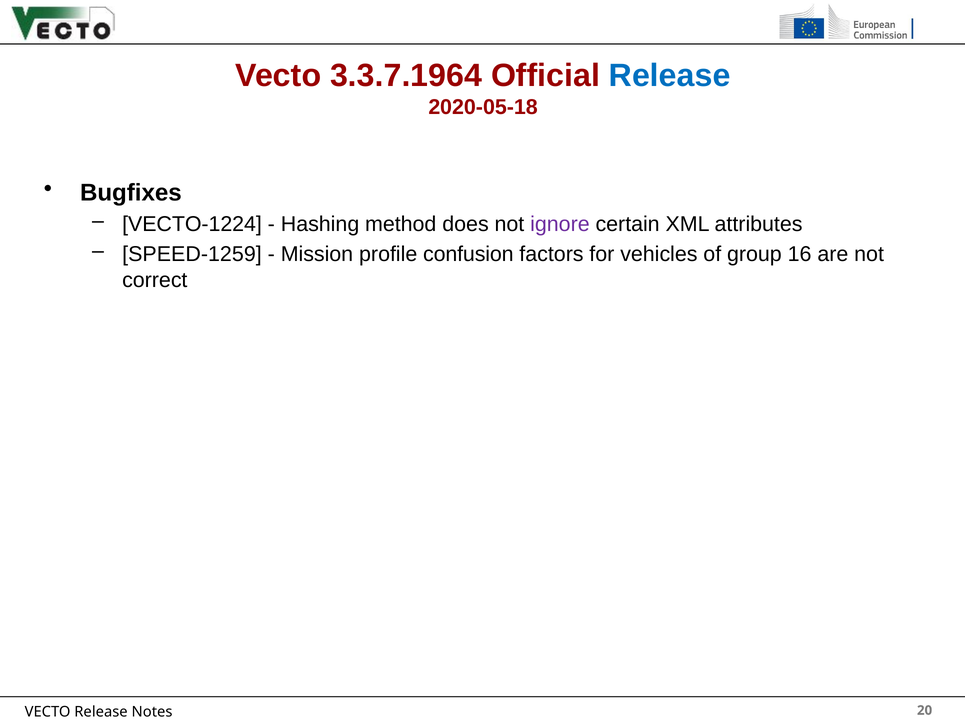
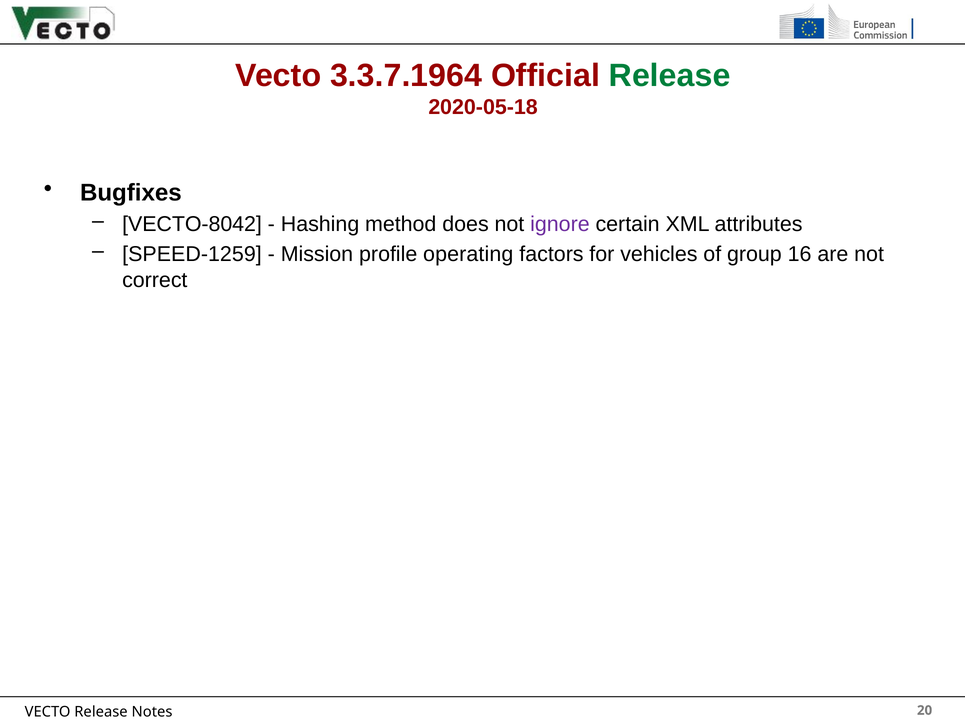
Release at (670, 76) colour: blue -> green
VECTO-1224: VECTO-1224 -> VECTO-8042
confusion: confusion -> operating
